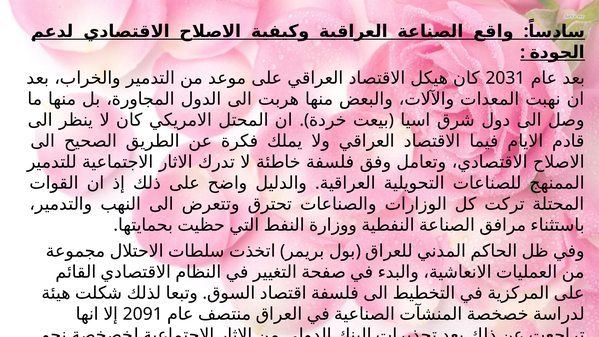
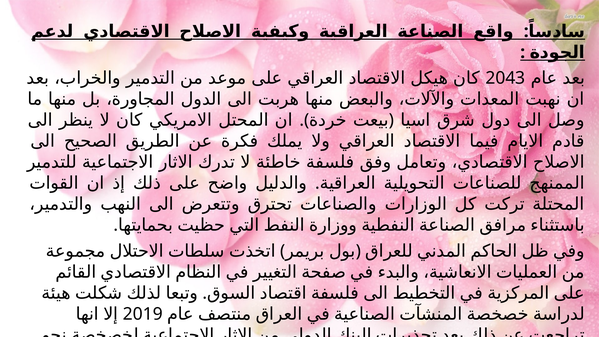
2031: 2031 -> 2043
2091: 2091 -> 2019
